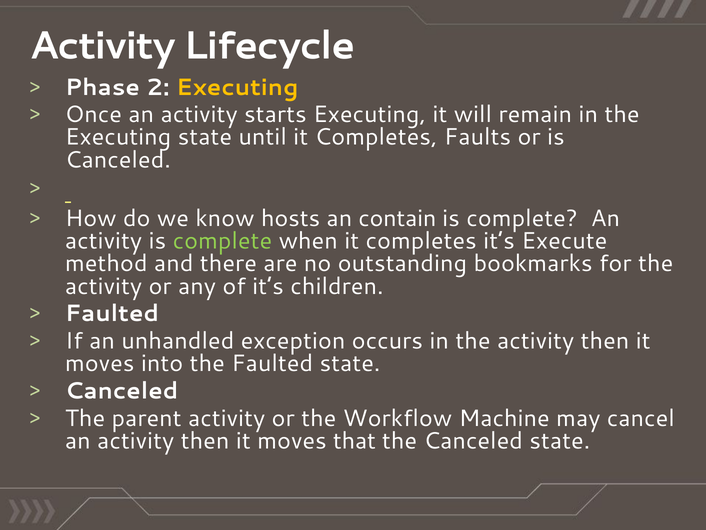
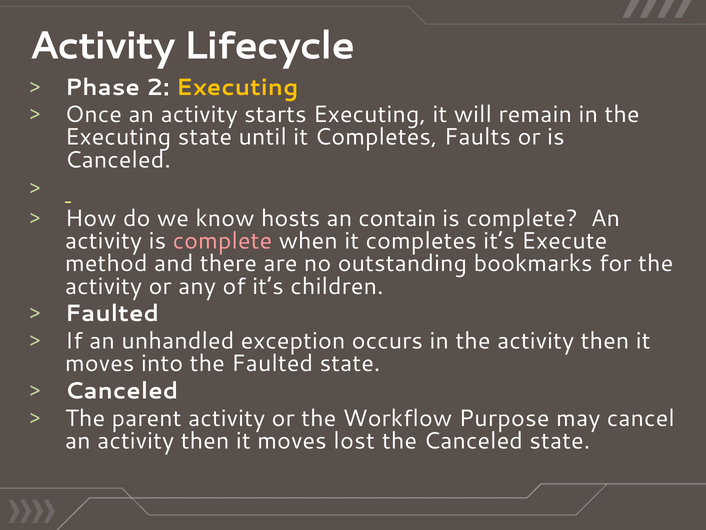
complete at (222, 241) colour: light green -> pink
Machine: Machine -> Purpose
that: that -> lost
